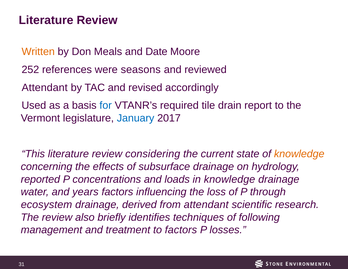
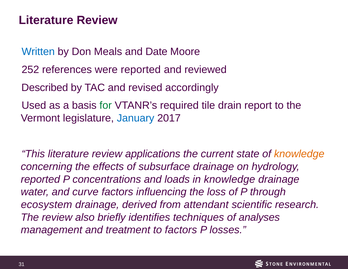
Written colour: orange -> blue
were seasons: seasons -> reported
Attendant at (45, 88): Attendant -> Described
for colour: blue -> green
considering: considering -> applications
years: years -> curve
following: following -> analyses
